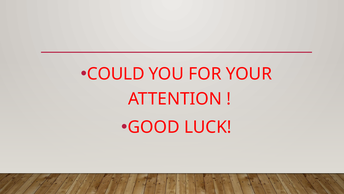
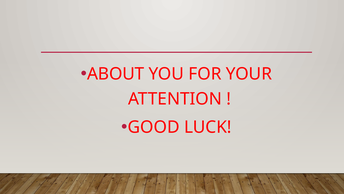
COULD: COULD -> ABOUT
